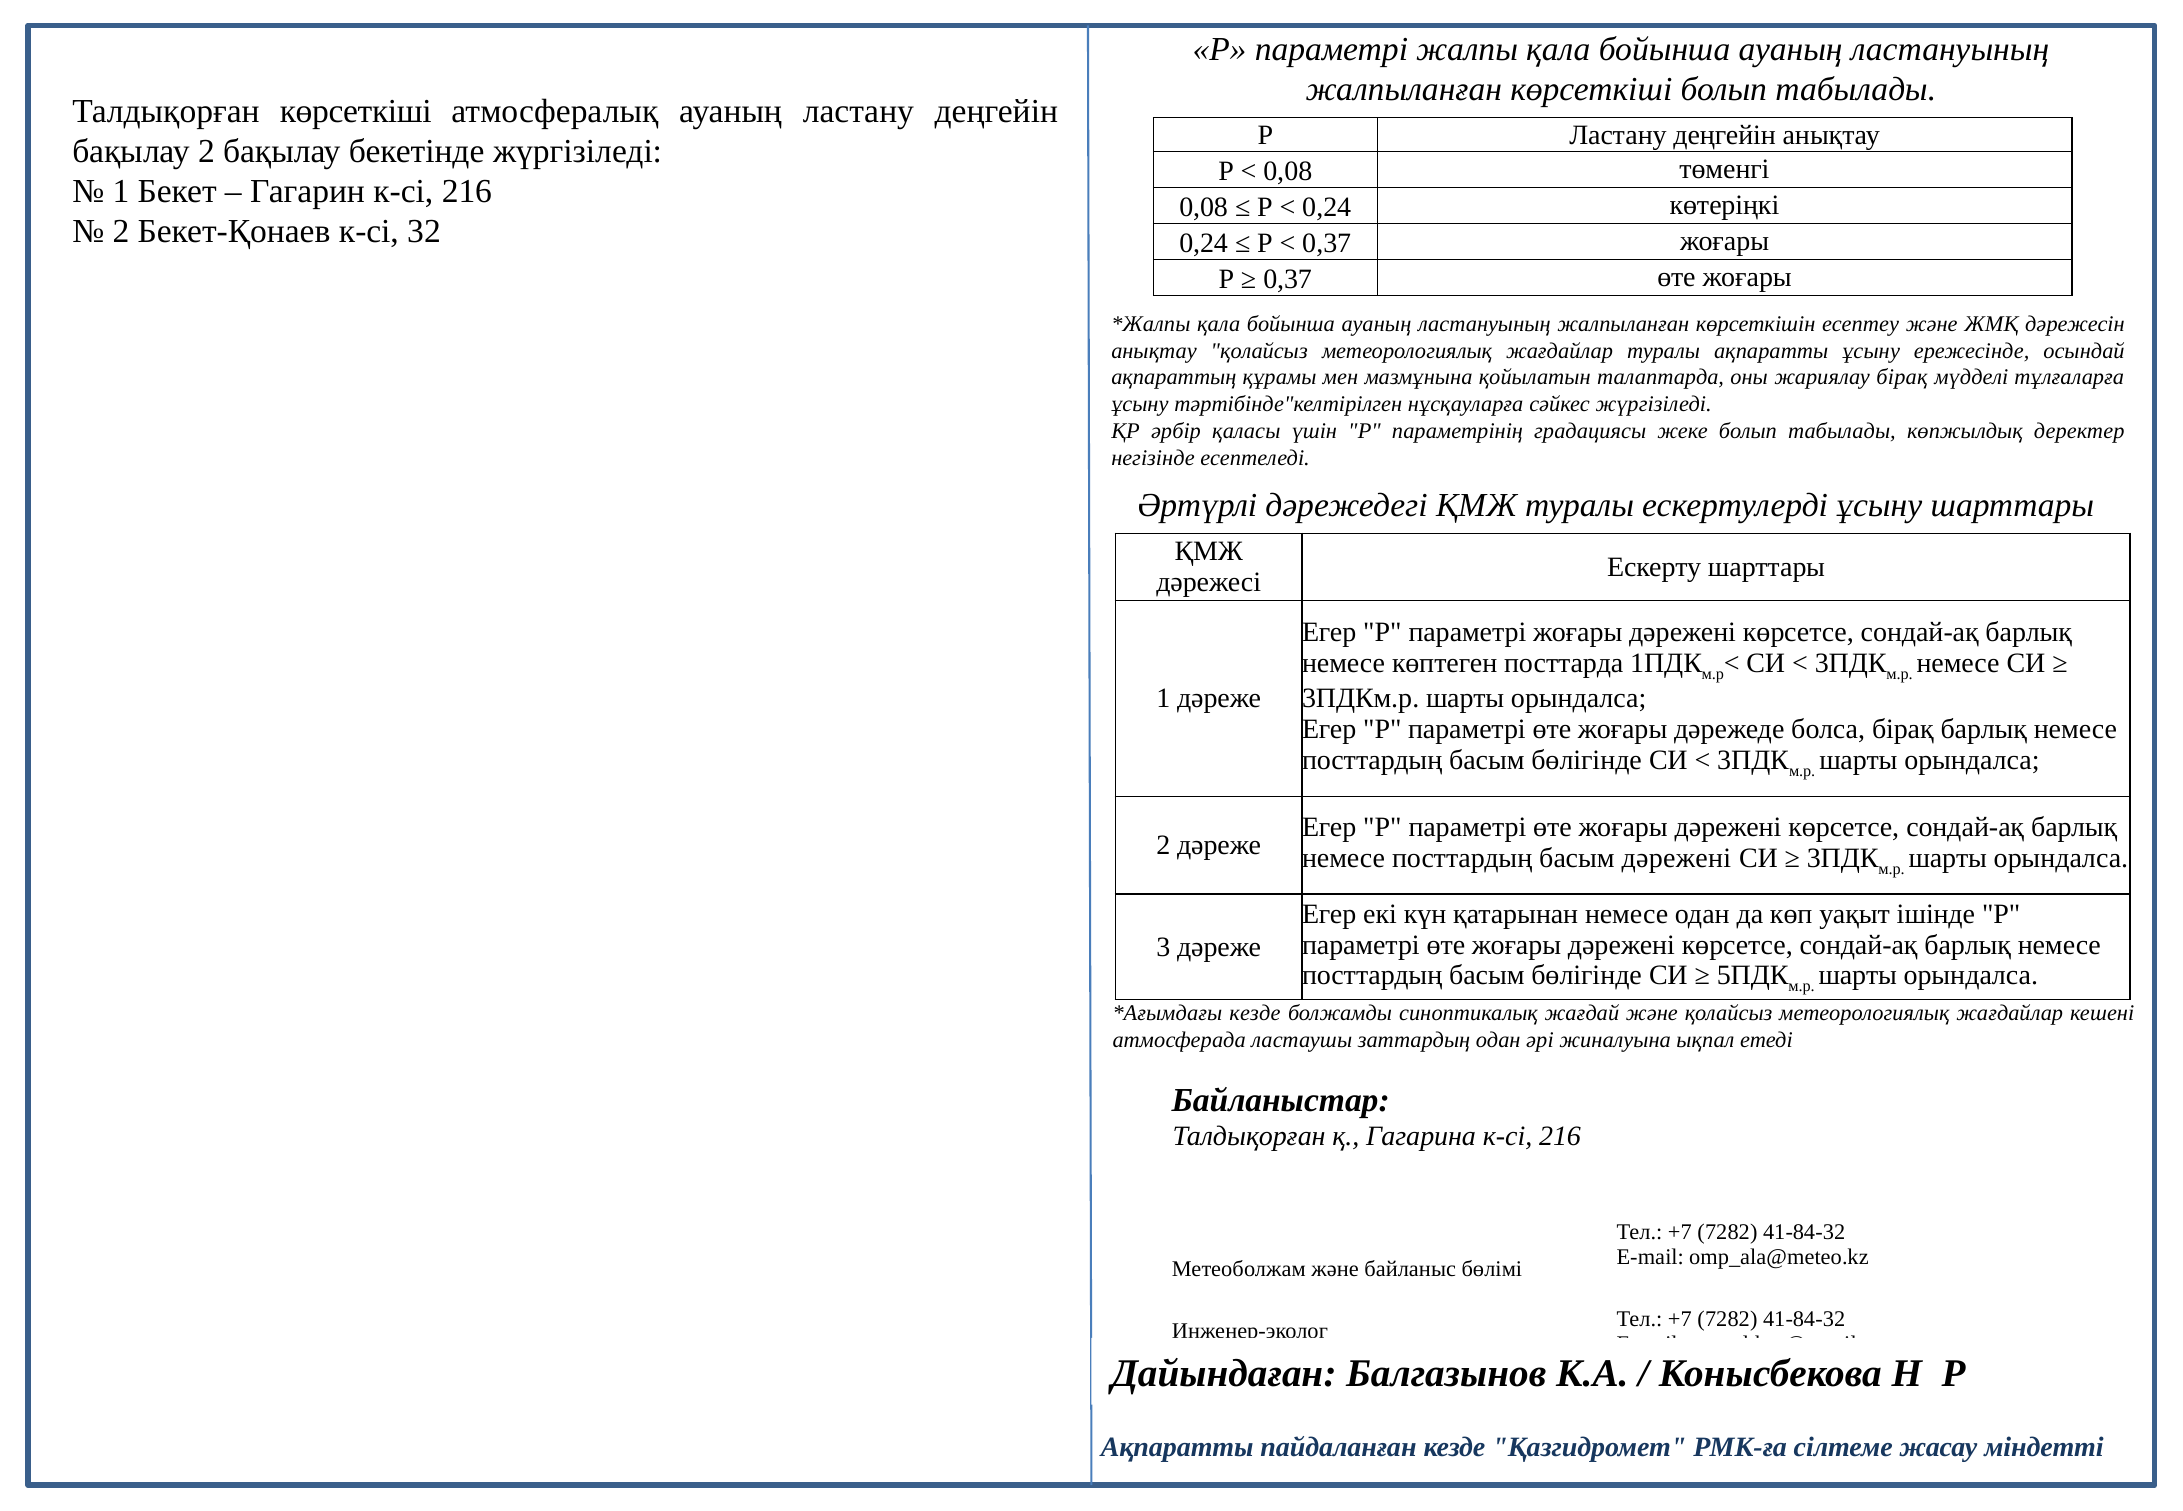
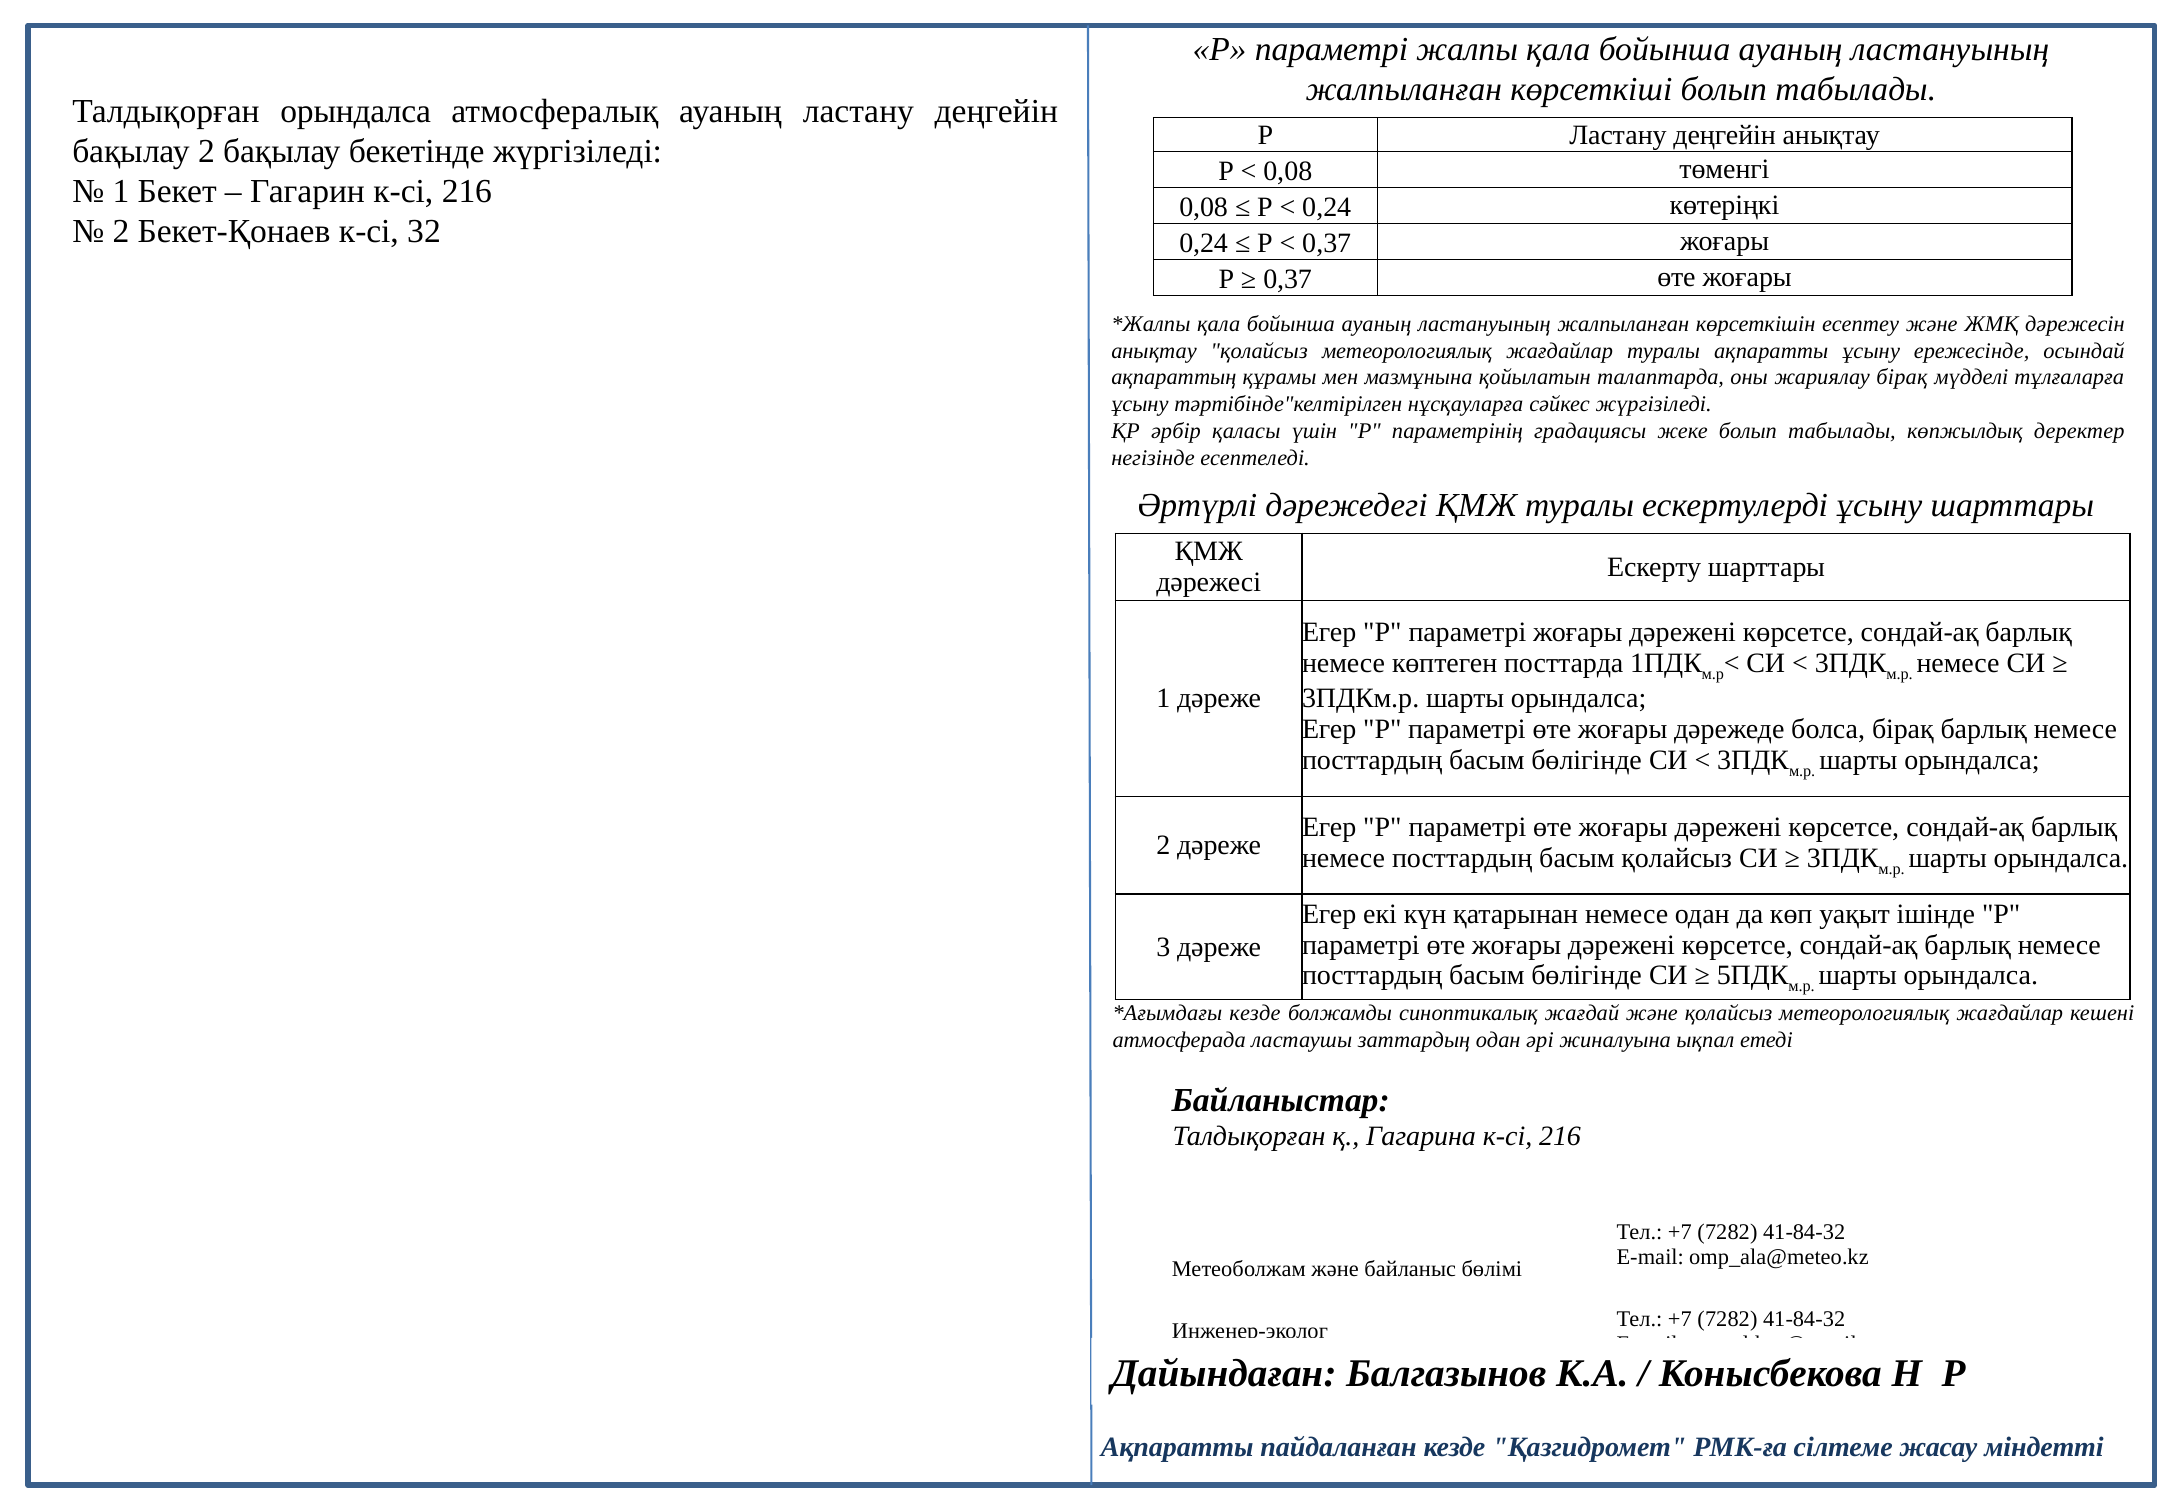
Талдықорған көрсеткіші: көрсеткіші -> орындалса
басым дәрежені: дәрежені -> қолайсыз
